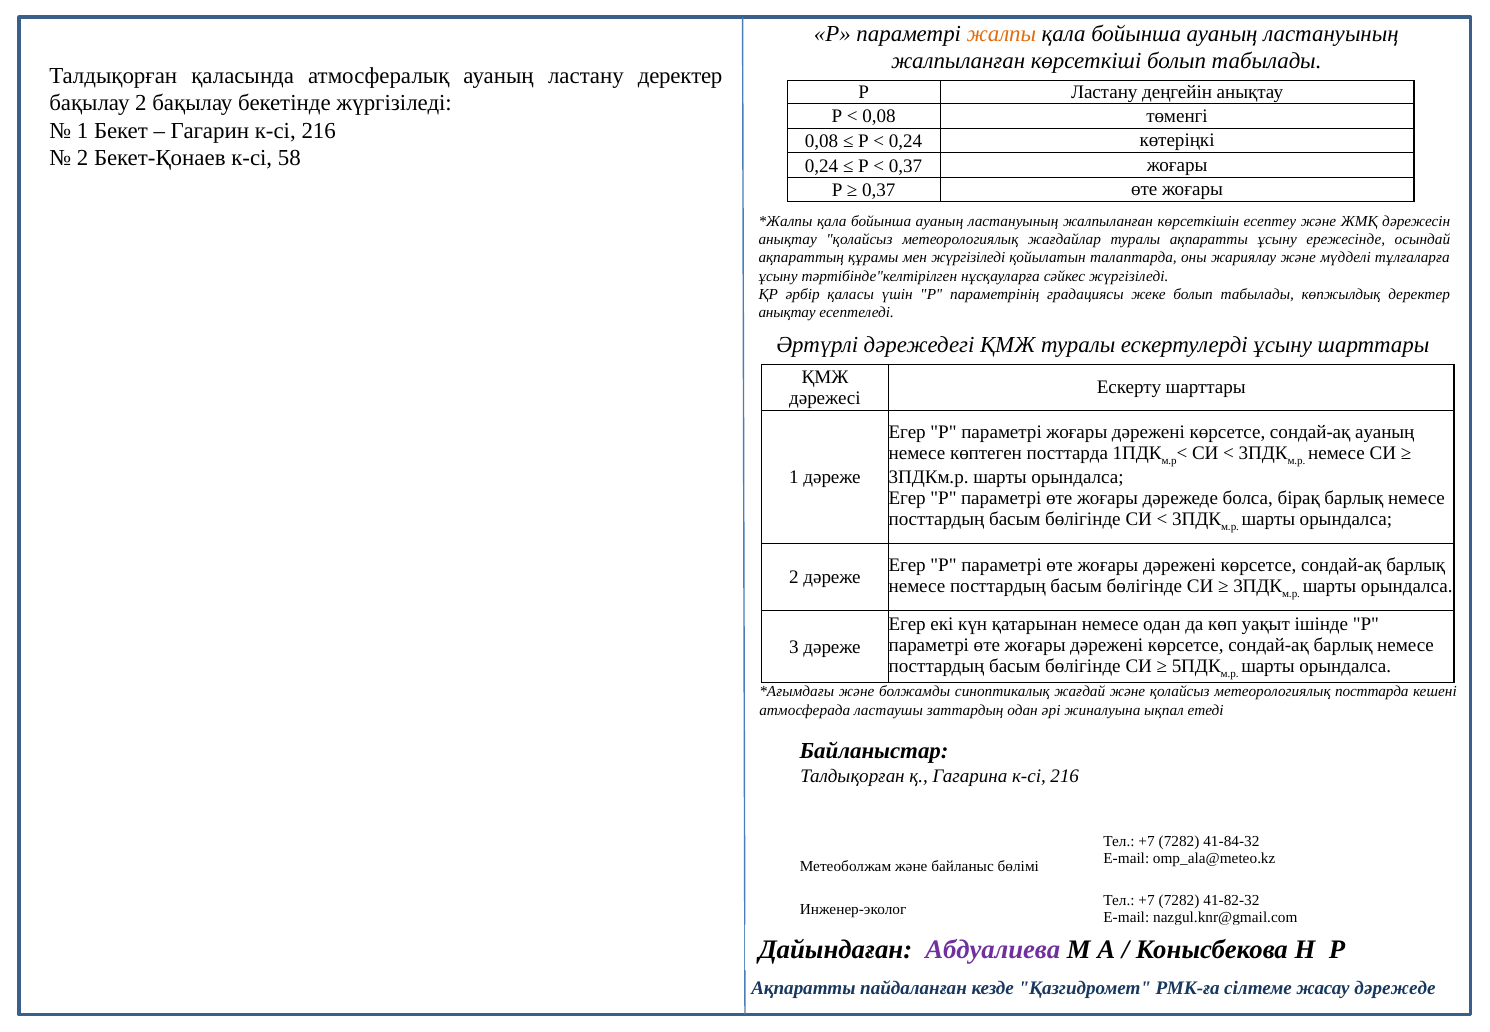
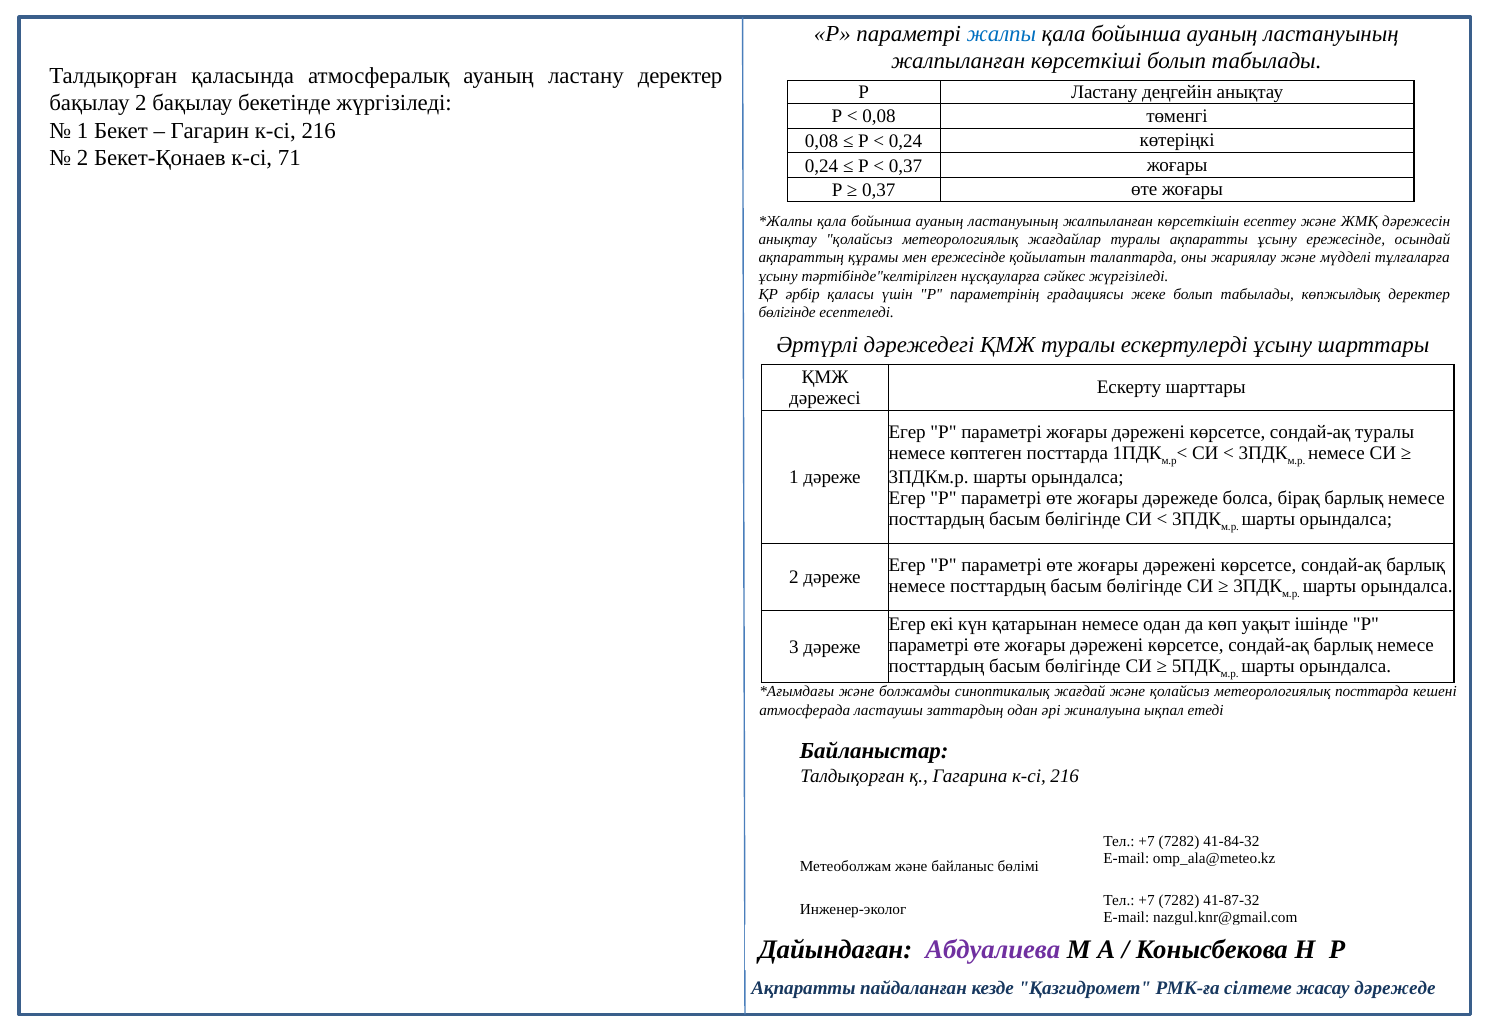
жалпы colour: orange -> blue
58: 58 -> 71
мен жүргізіледі: жүргізіледі -> ережесінде
анықтау at (787, 313): анықтау -> бөлігінде
сондай-ақ ауаның: ауаның -> туралы
41-82-32: 41-82-32 -> 41-87-32
